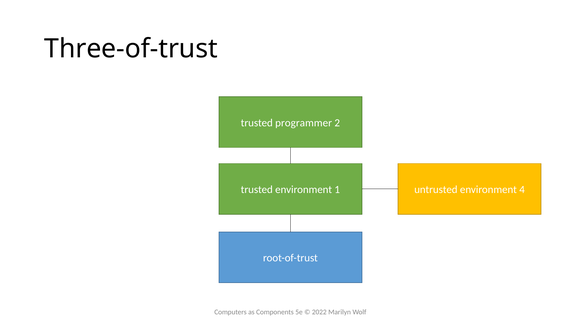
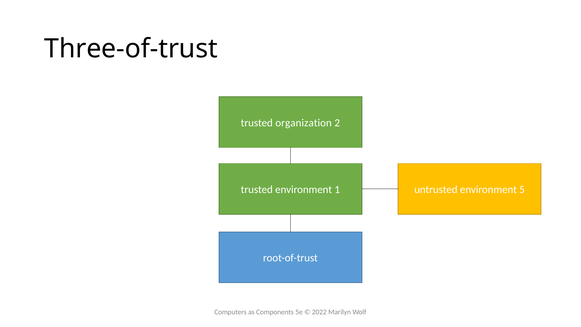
programmer: programmer -> organization
4: 4 -> 5
